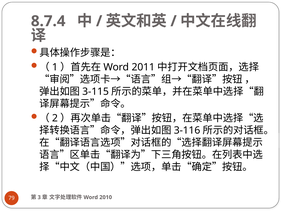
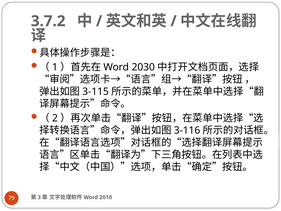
8.7.4: 8.7.4 -> 3.7.2
2011: 2011 -> 2030
